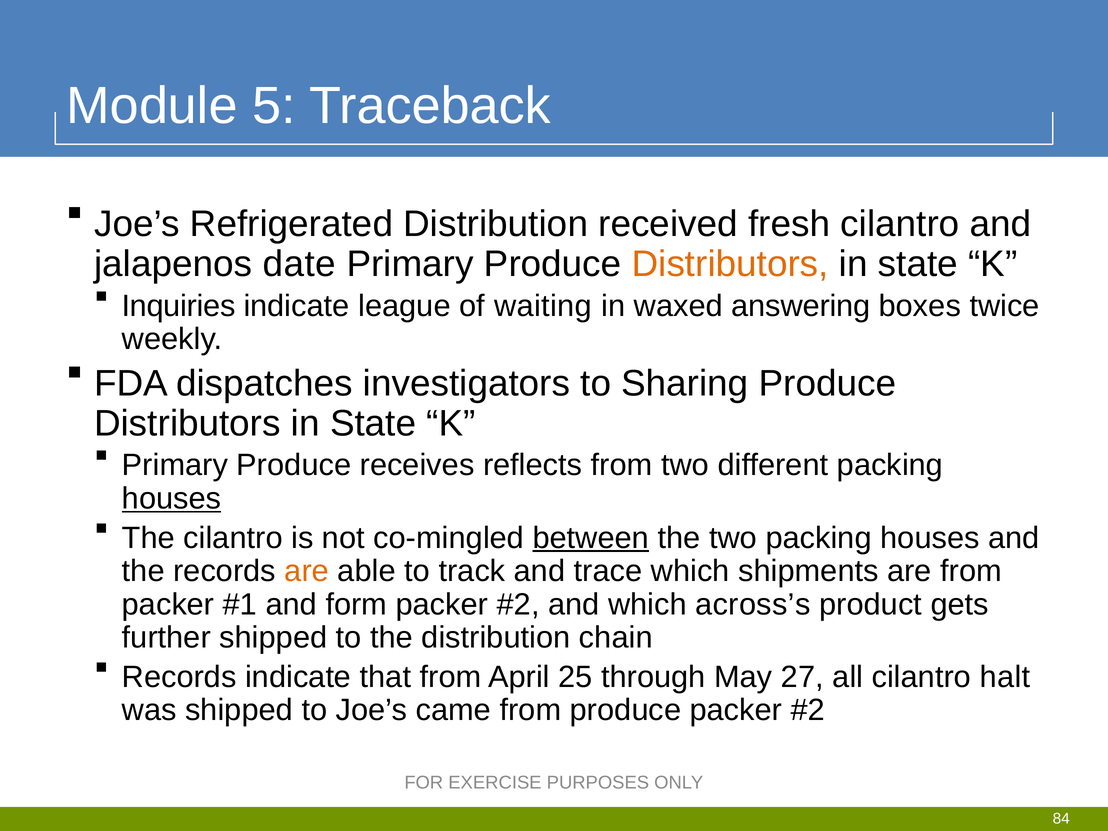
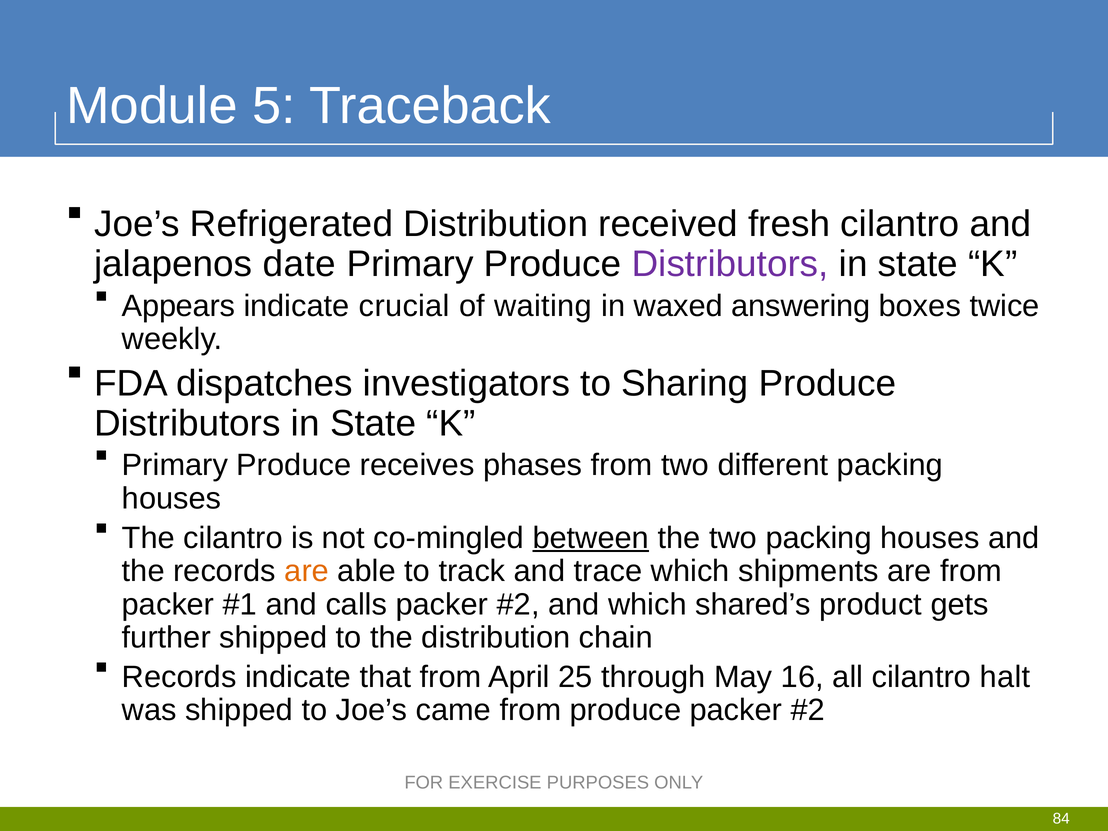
Distributors at (730, 264) colour: orange -> purple
Inquiries: Inquiries -> Appears
league: league -> crucial
reflects: reflects -> phases
houses at (172, 499) underline: present -> none
form: form -> calls
across’s: across’s -> shared’s
27: 27 -> 16
